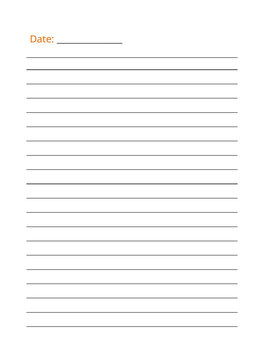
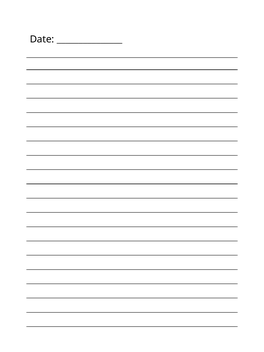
Date colour: orange -> black
